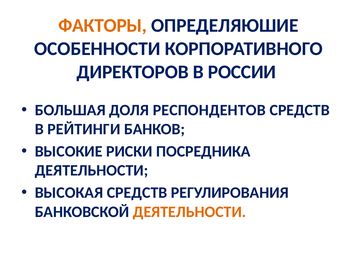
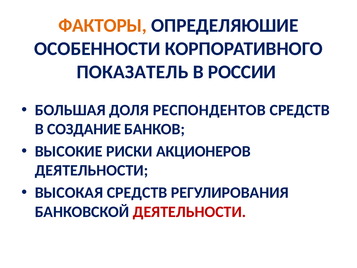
ДИРЕКТОРОВ: ДИРЕКТОРОВ -> ПОКАЗАТЕЛЬ
РЕЙТИНГИ: РЕЙТИНГИ -> СОЗДАНИЕ
ПОСРЕДНИКА: ПОСРЕДНИКА -> АКЦИОНЕРОВ
ДЕЯТЕЛЬНОСТИ at (189, 212) colour: orange -> red
